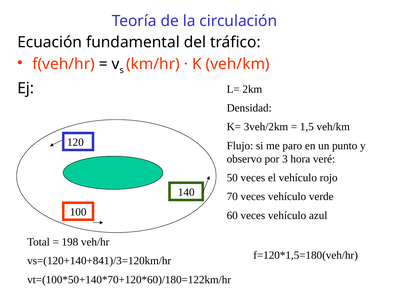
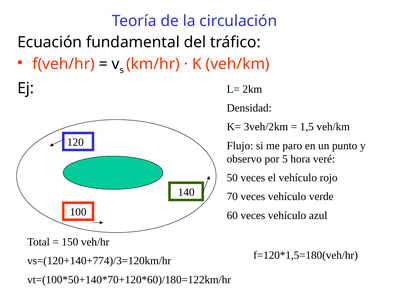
3: 3 -> 5
198: 198 -> 150
vs=(120+140+841)/3=120km/hr: vs=(120+140+841)/3=120km/hr -> vs=(120+140+774)/3=120km/hr
